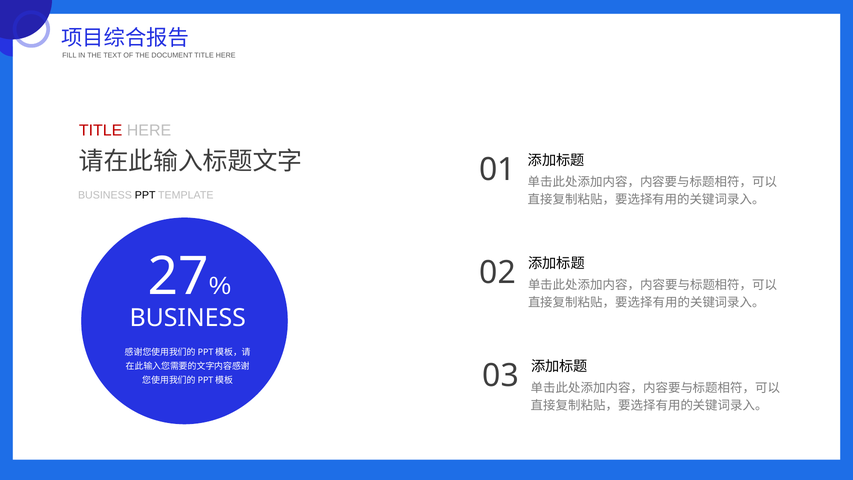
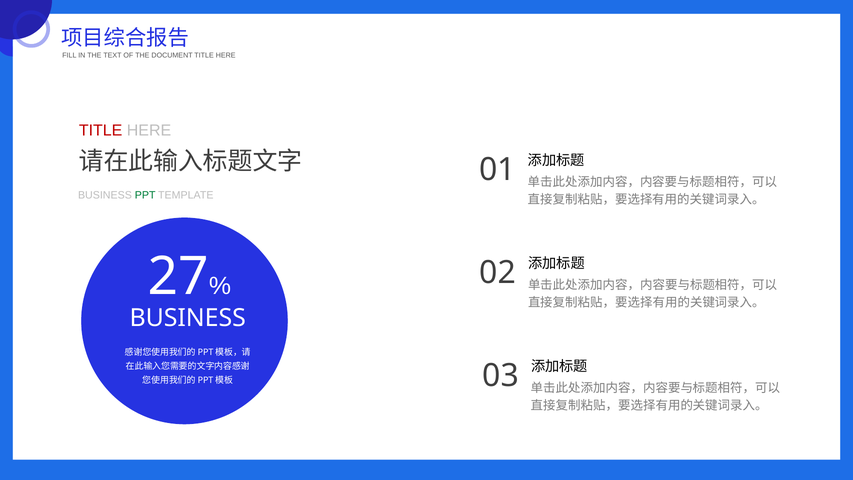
PPT colour: black -> green
